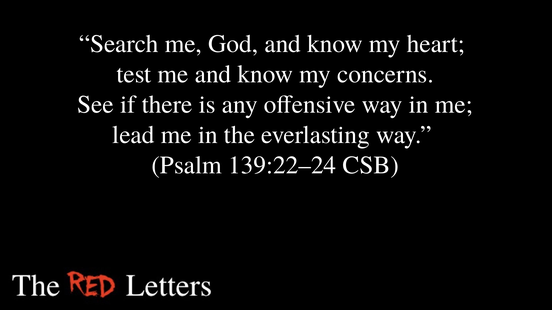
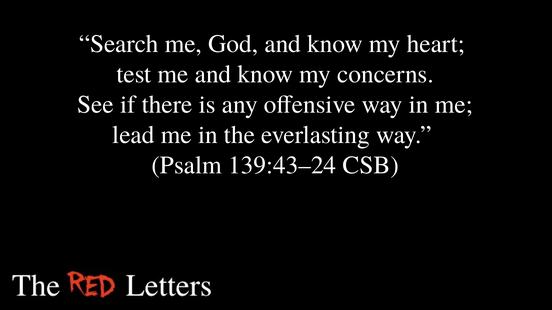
139:22–24: 139:22–24 -> 139:43–24
